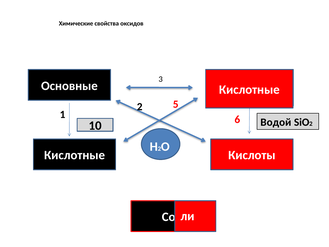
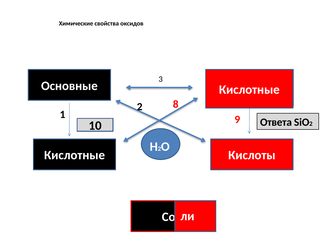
5: 5 -> 8
6: 6 -> 9
Водой: Водой -> Ответа
